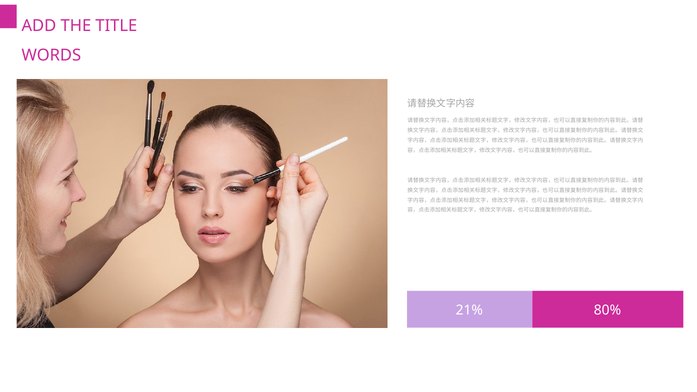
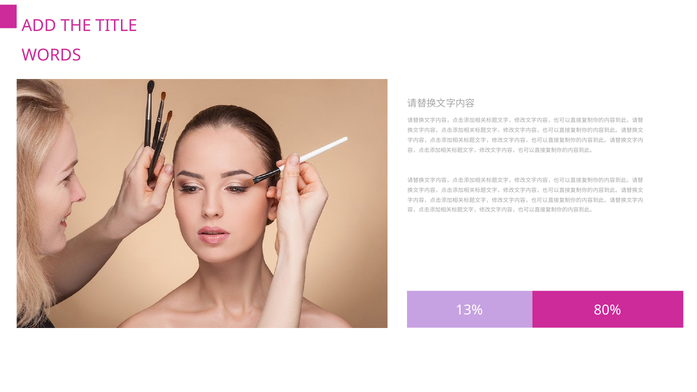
21%: 21% -> 13%
